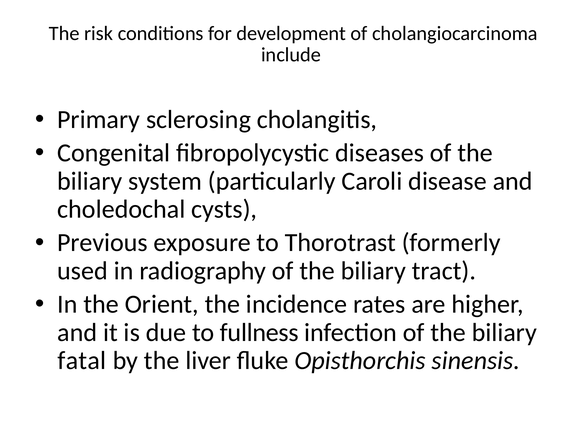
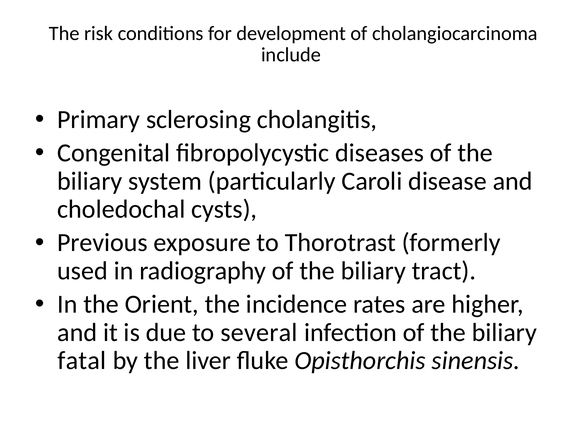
fullness: fullness -> several
